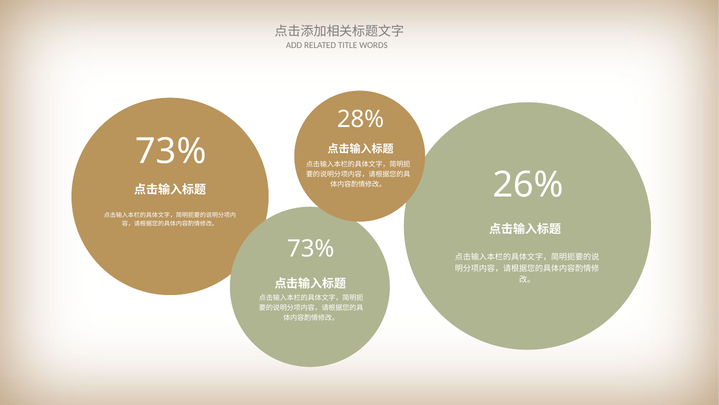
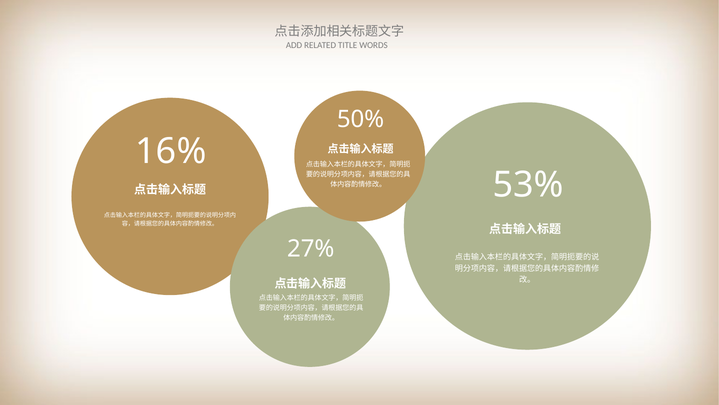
28%: 28% -> 50%
73% at (171, 151): 73% -> 16%
26%: 26% -> 53%
73% at (311, 249): 73% -> 27%
